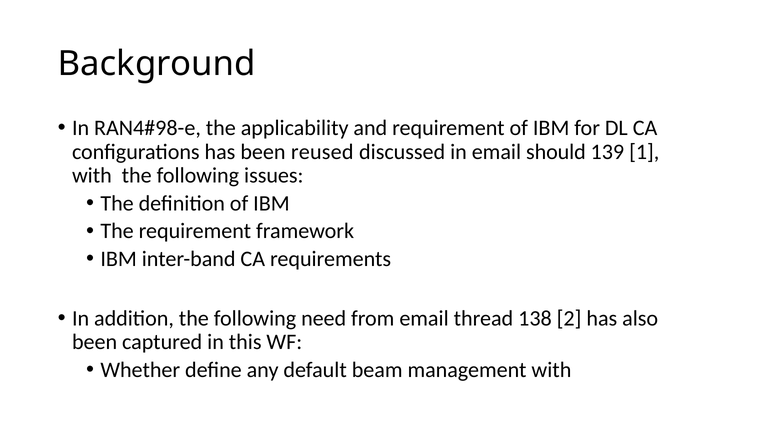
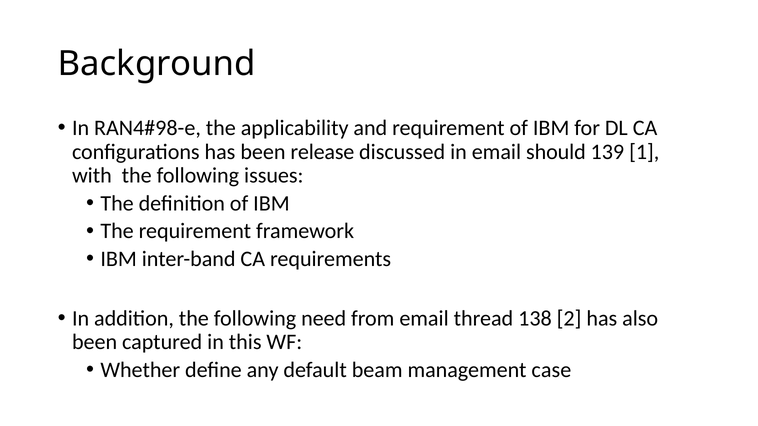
reused: reused -> release
management with: with -> case
